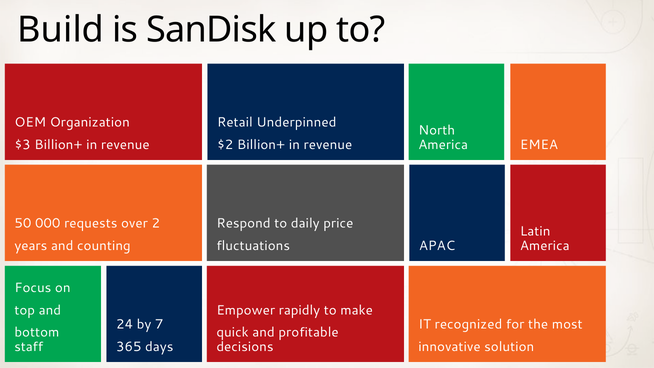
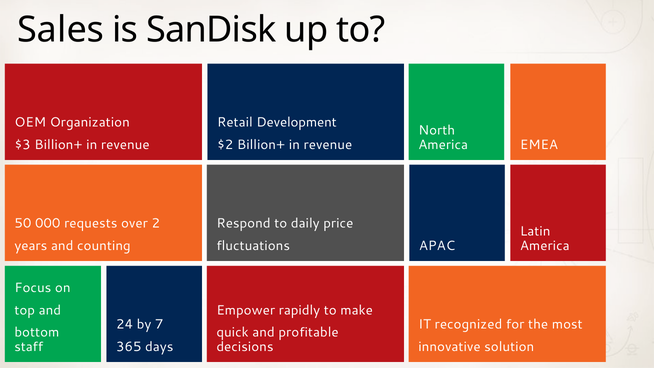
Build: Build -> Sales
Underpinned: Underpinned -> Development
